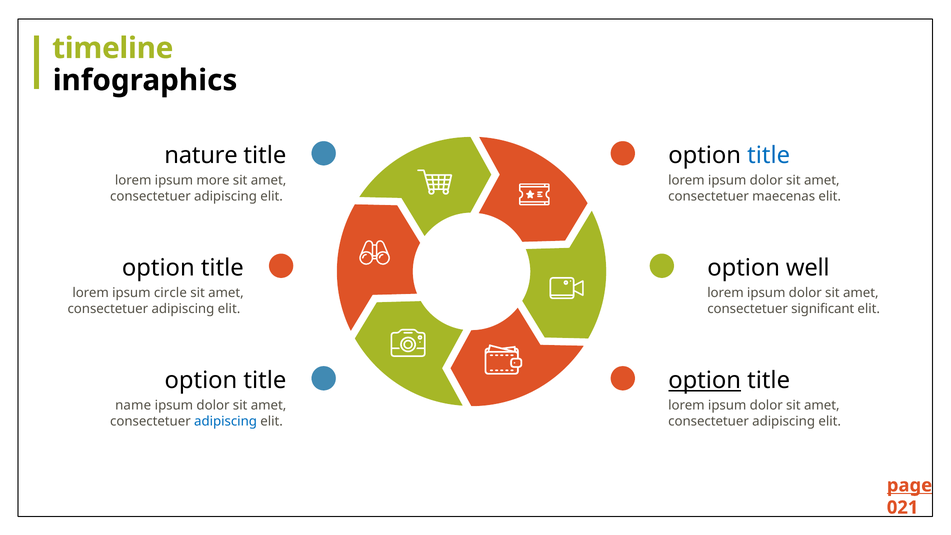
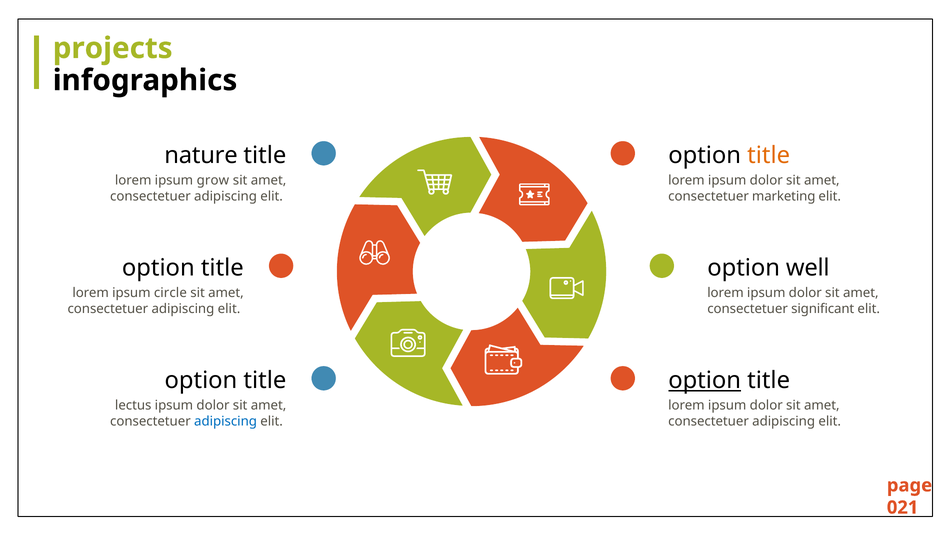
timeline: timeline -> projects
title at (769, 155) colour: blue -> orange
more: more -> grow
maecenas: maecenas -> marketing
name: name -> lectus
page underline: present -> none
